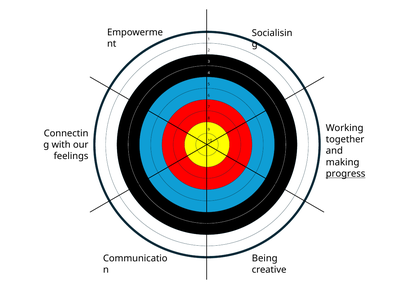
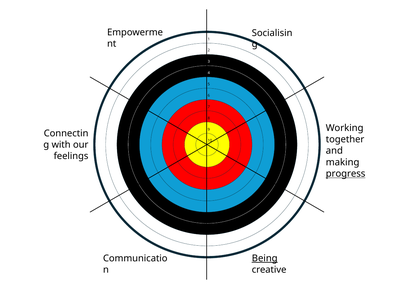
Being underline: none -> present
